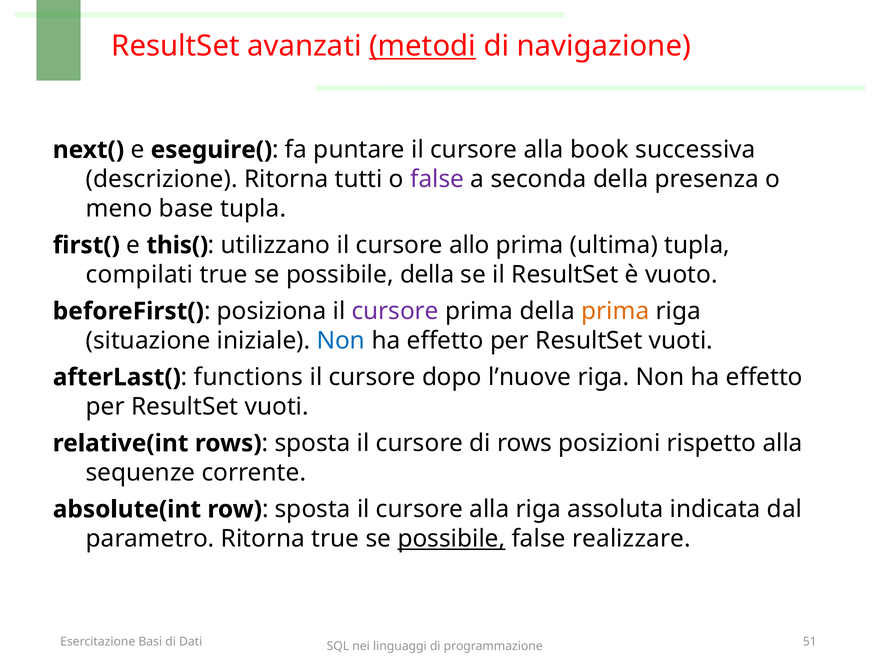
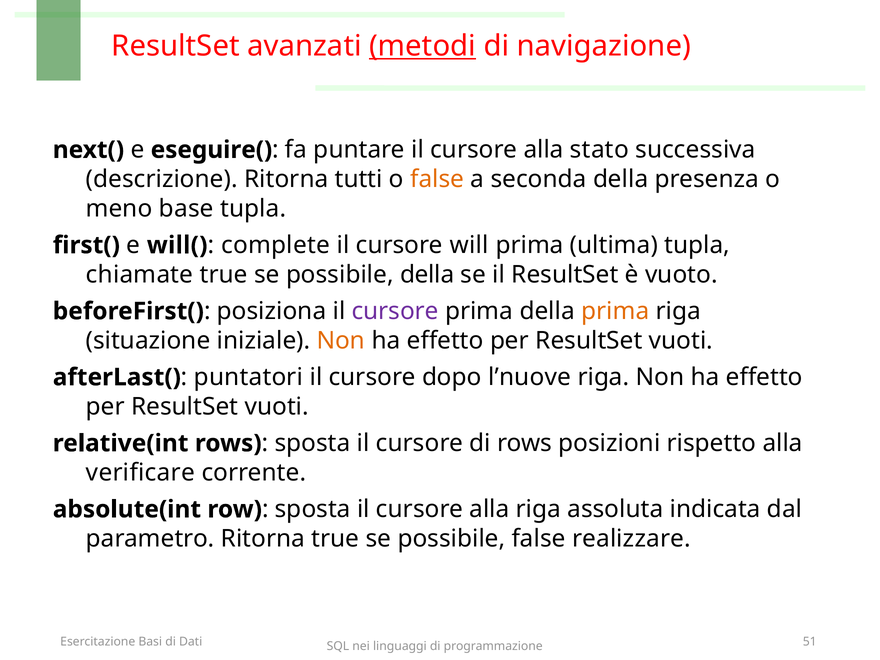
book: book -> stato
false at (437, 179) colour: purple -> orange
this(: this( -> will(
utilizzano: utilizzano -> complete
allo: allo -> will
compilati: compilati -> chiamate
Non at (341, 341) colour: blue -> orange
functions: functions -> puntatori
sequenze: sequenze -> verificare
possibile at (451, 539) underline: present -> none
